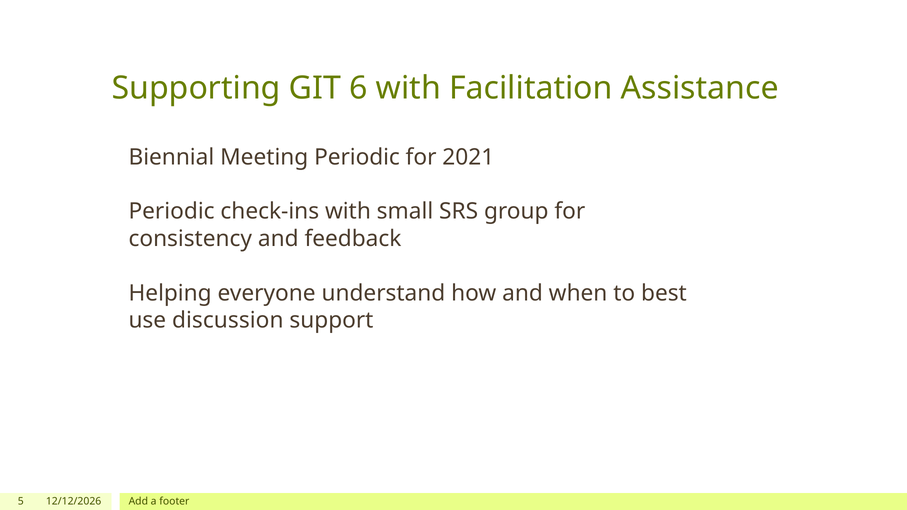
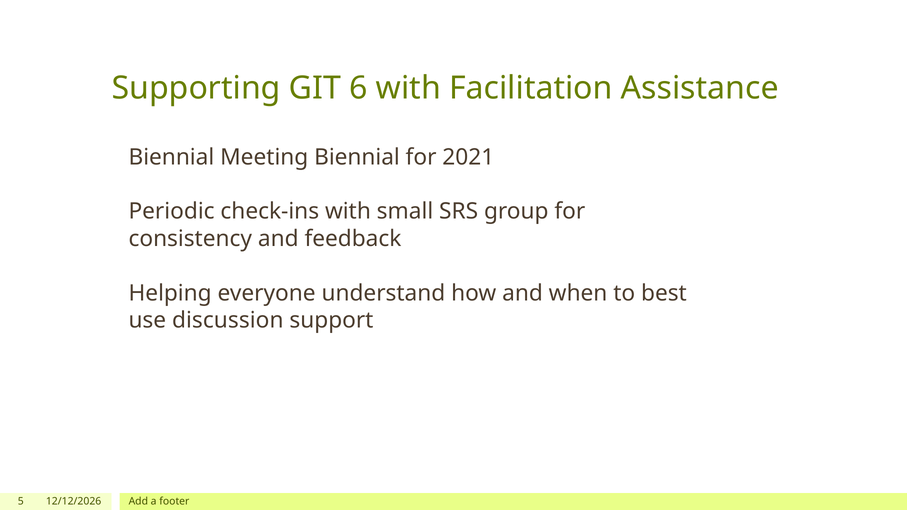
Meeting Periodic: Periodic -> Biennial
